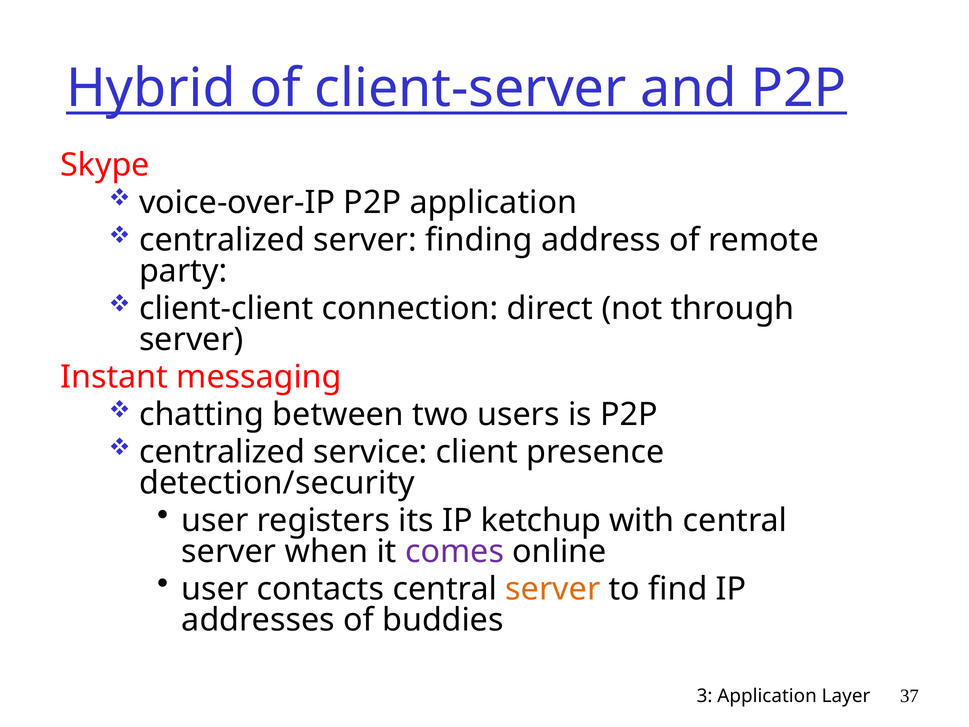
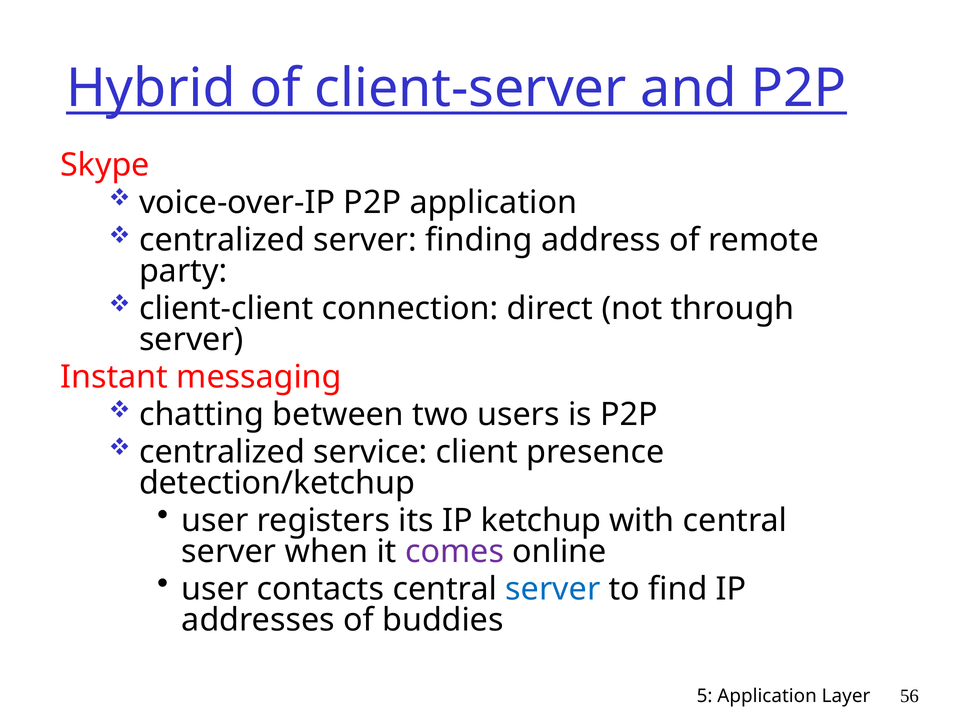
detection/security: detection/security -> detection/ketchup
server at (553, 589) colour: orange -> blue
3: 3 -> 5
37: 37 -> 56
